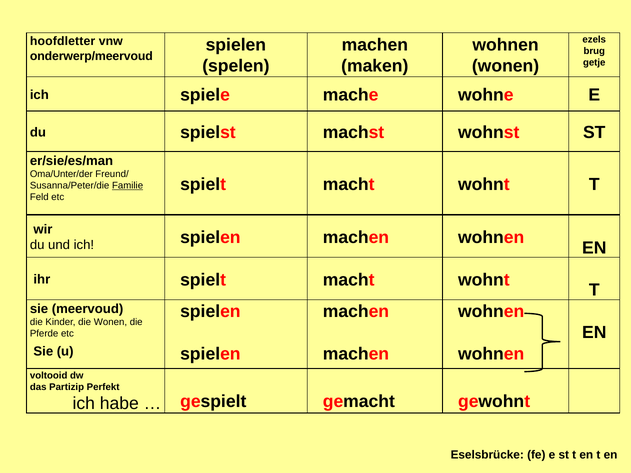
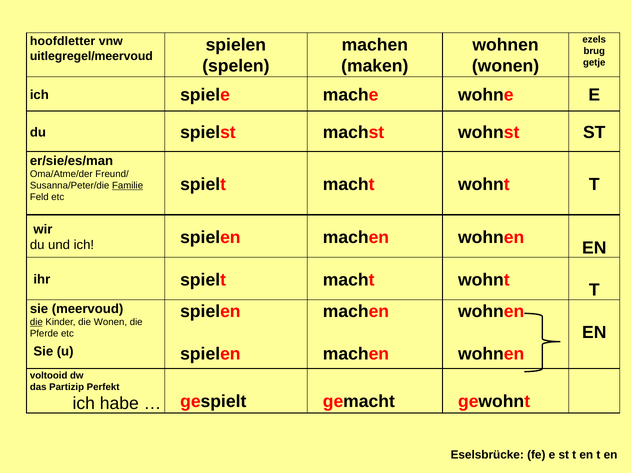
onderwerp/meervoud: onderwerp/meervoud -> uitlegregel/meervoud
Oma/Unter/der: Oma/Unter/der -> Oma/Atme/der
die at (36, 322) underline: none -> present
